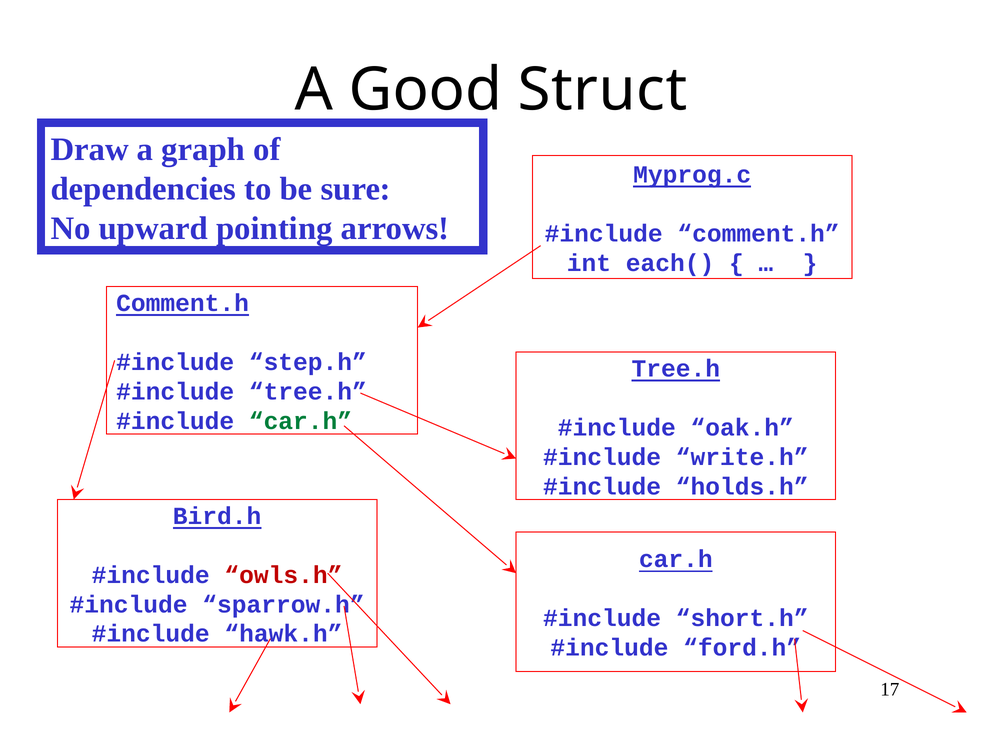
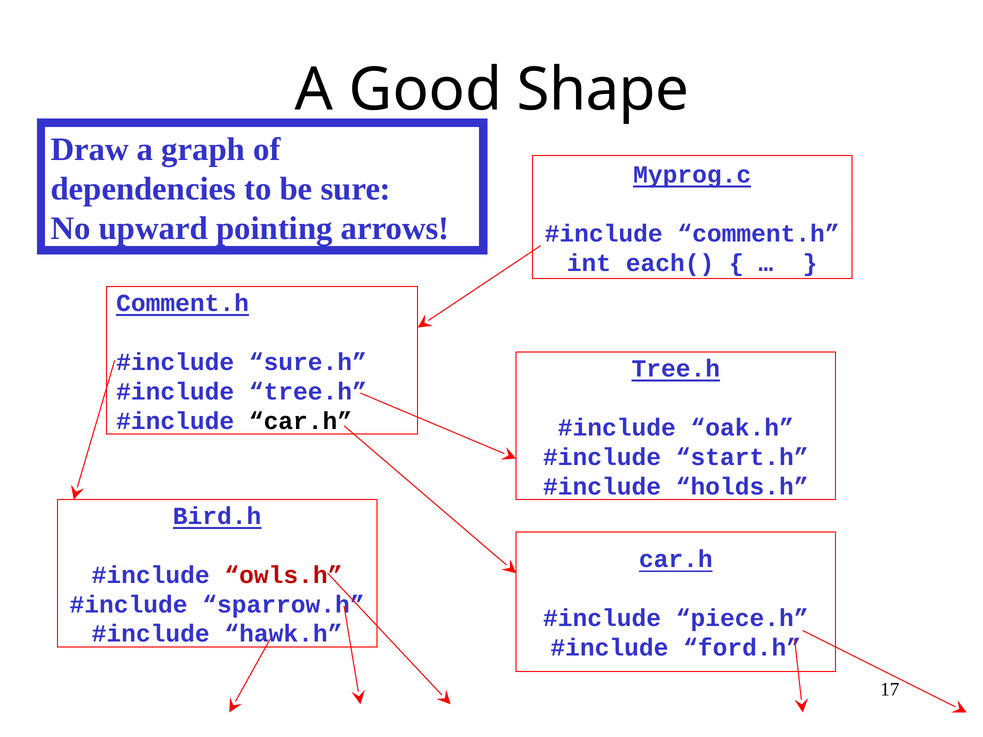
Struct: Struct -> Shape
step.h: step.h -> sure.h
car.h at (300, 421) colour: green -> black
write.h: write.h -> start.h
short.h: short.h -> piece.h
